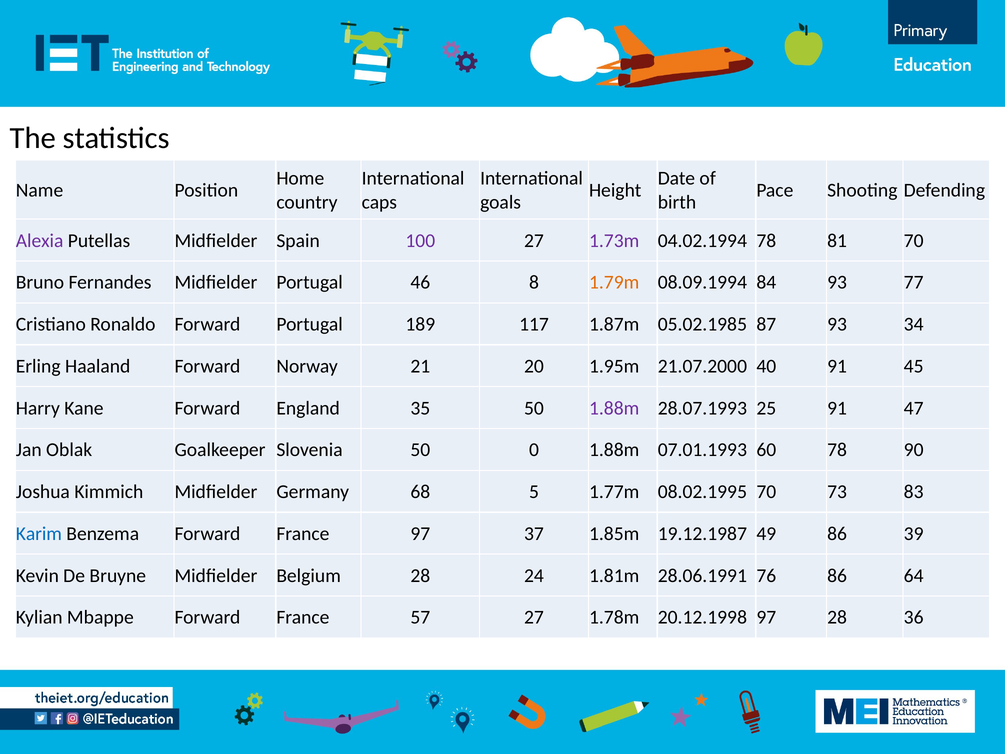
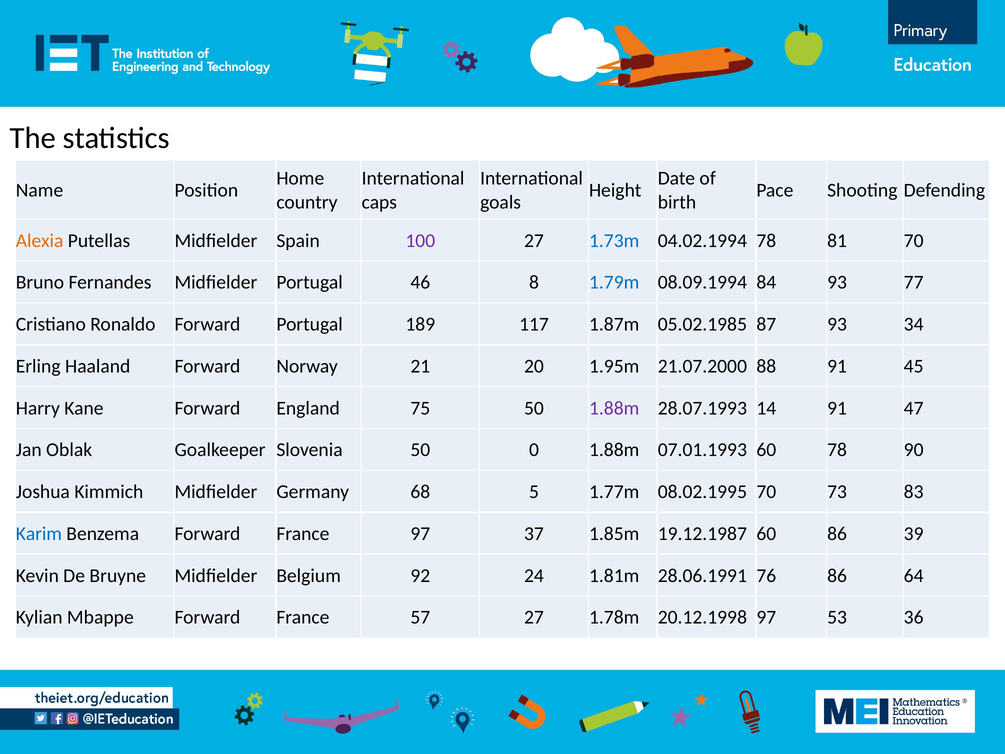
Alexia colour: purple -> orange
1.73m colour: purple -> blue
1.79m colour: orange -> blue
40: 40 -> 88
35: 35 -> 75
25: 25 -> 14
19.12.1987 49: 49 -> 60
Belgium 28: 28 -> 92
97 28: 28 -> 53
